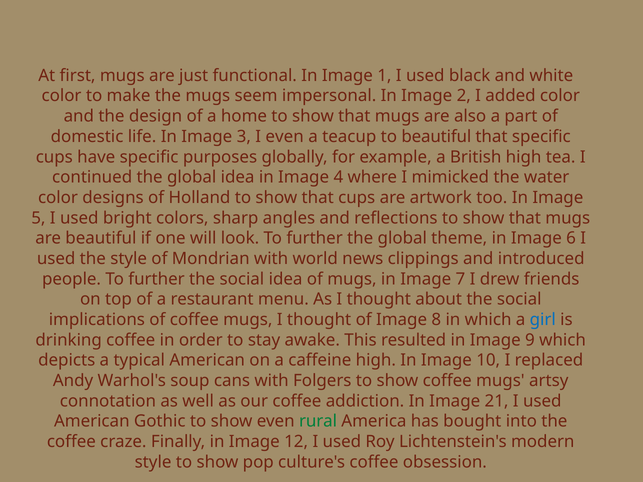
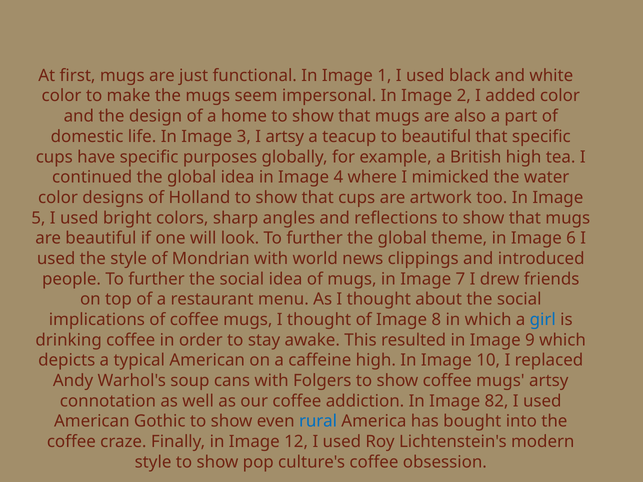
I even: even -> artsy
21: 21 -> 82
rural colour: green -> blue
